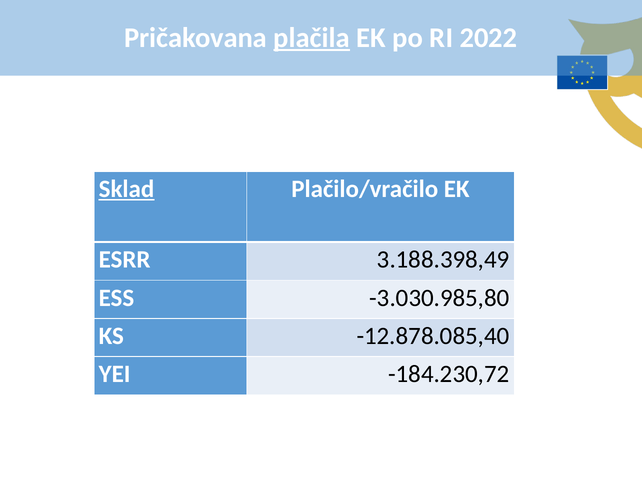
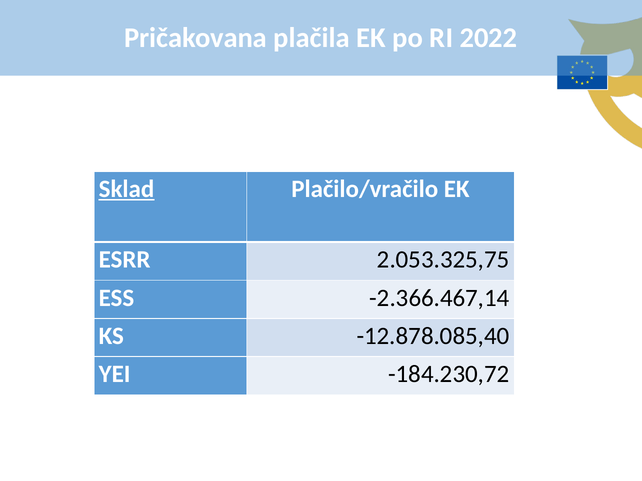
plačila underline: present -> none
3.188.398,49: 3.188.398,49 -> 2.053.325,75
-3.030.985,80: -3.030.985,80 -> -2.366.467,14
